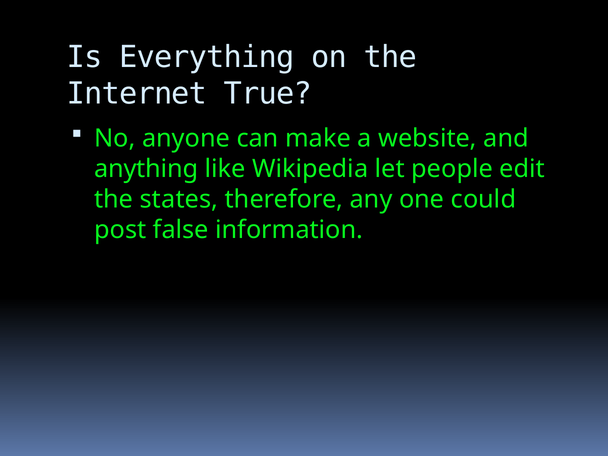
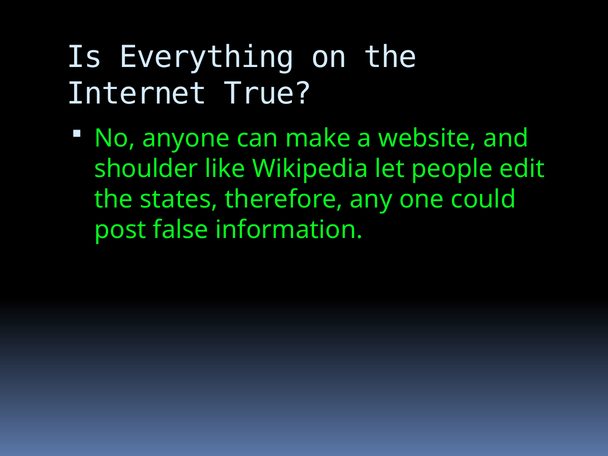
anything: anything -> shoulder
